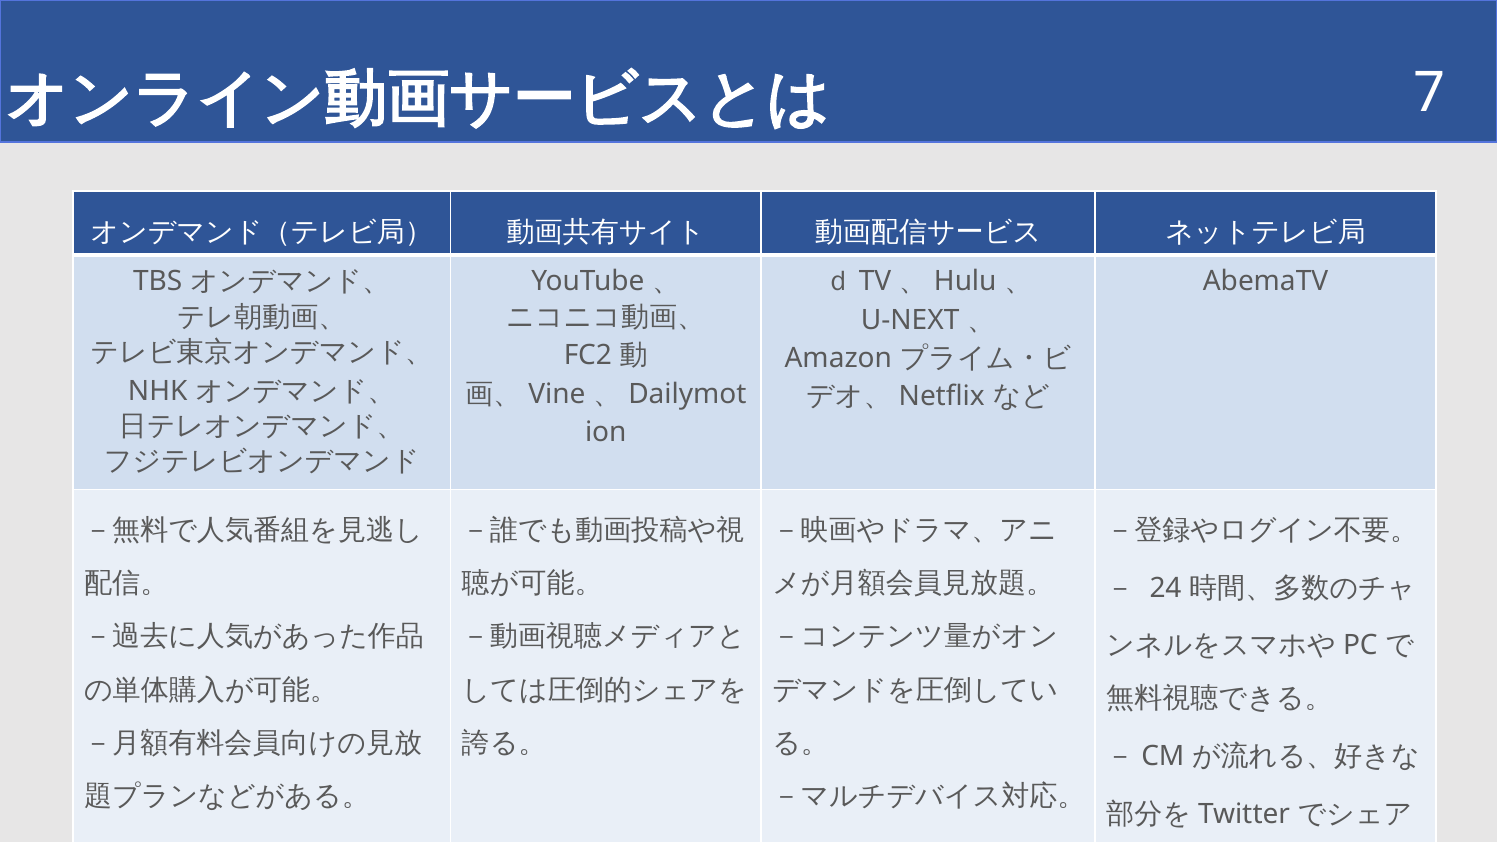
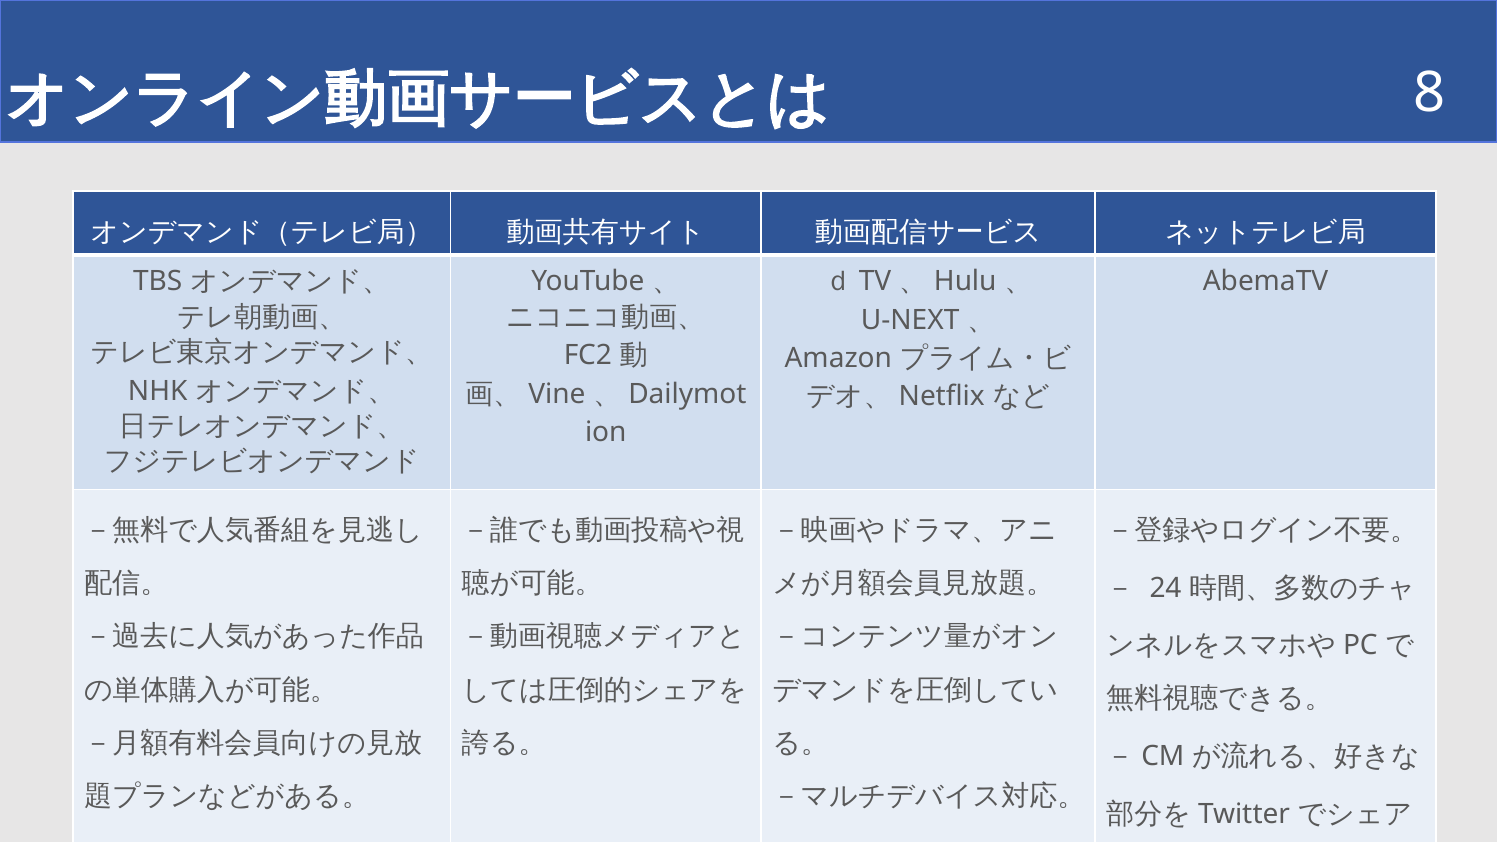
7: 7 -> 8
